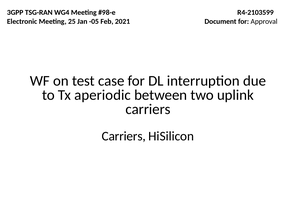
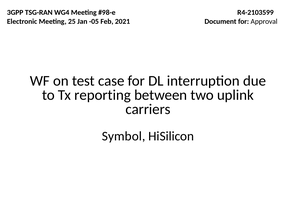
aperiodic: aperiodic -> reporting
Carriers at (124, 136): Carriers -> Symbol
